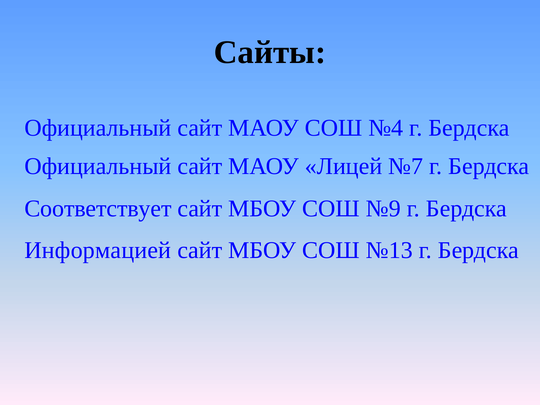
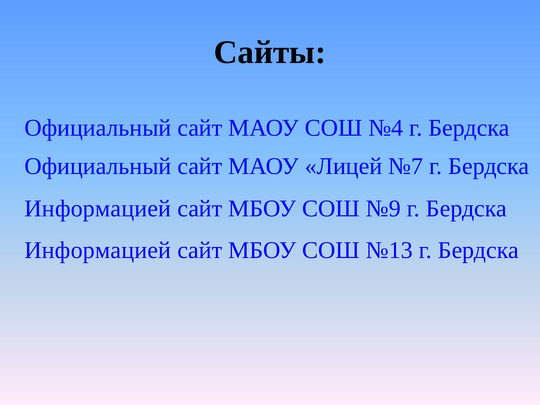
Соответствует at (98, 209): Соответствует -> Информацией
